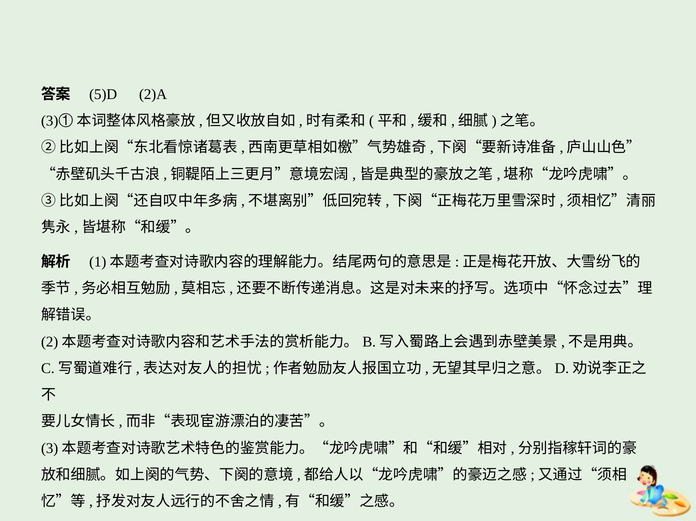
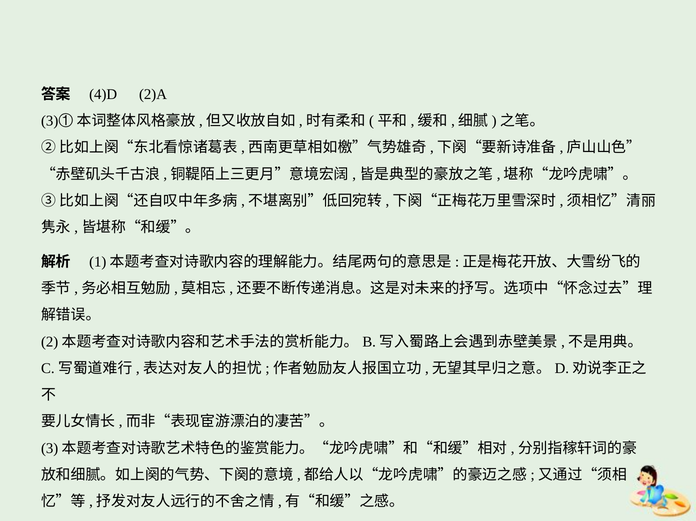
5)D: 5)D -> 4)D
